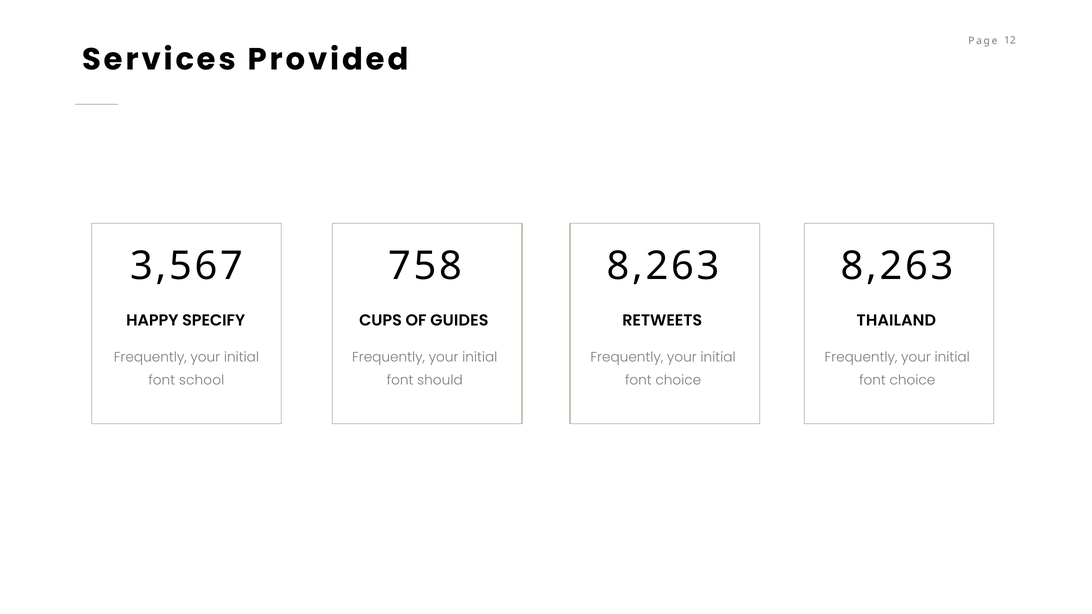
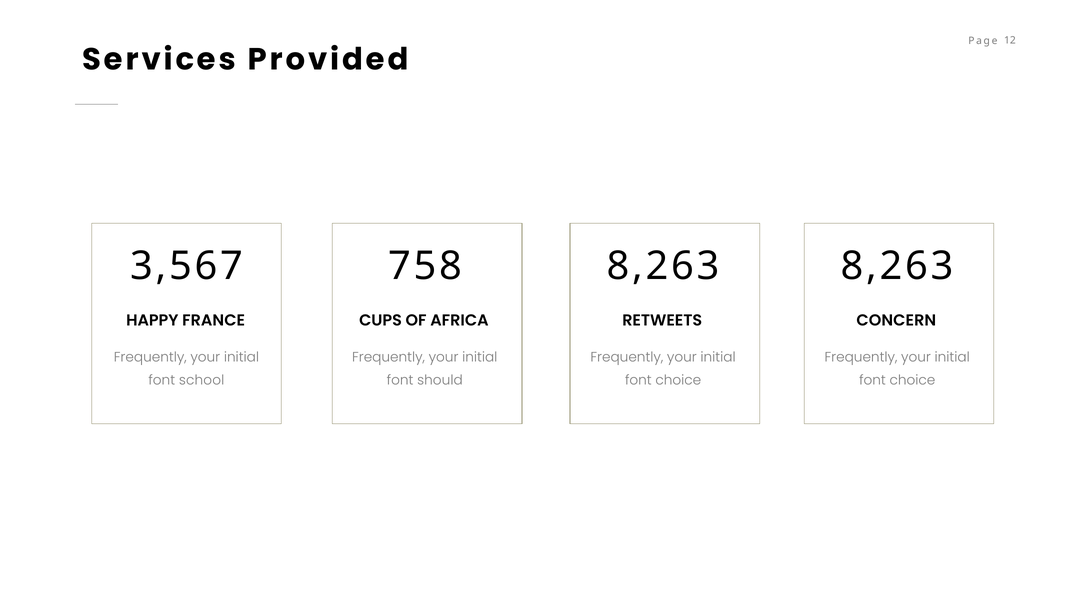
SPECIFY: SPECIFY -> FRANCE
GUIDES: GUIDES -> AFRICA
THAILAND: THAILAND -> CONCERN
